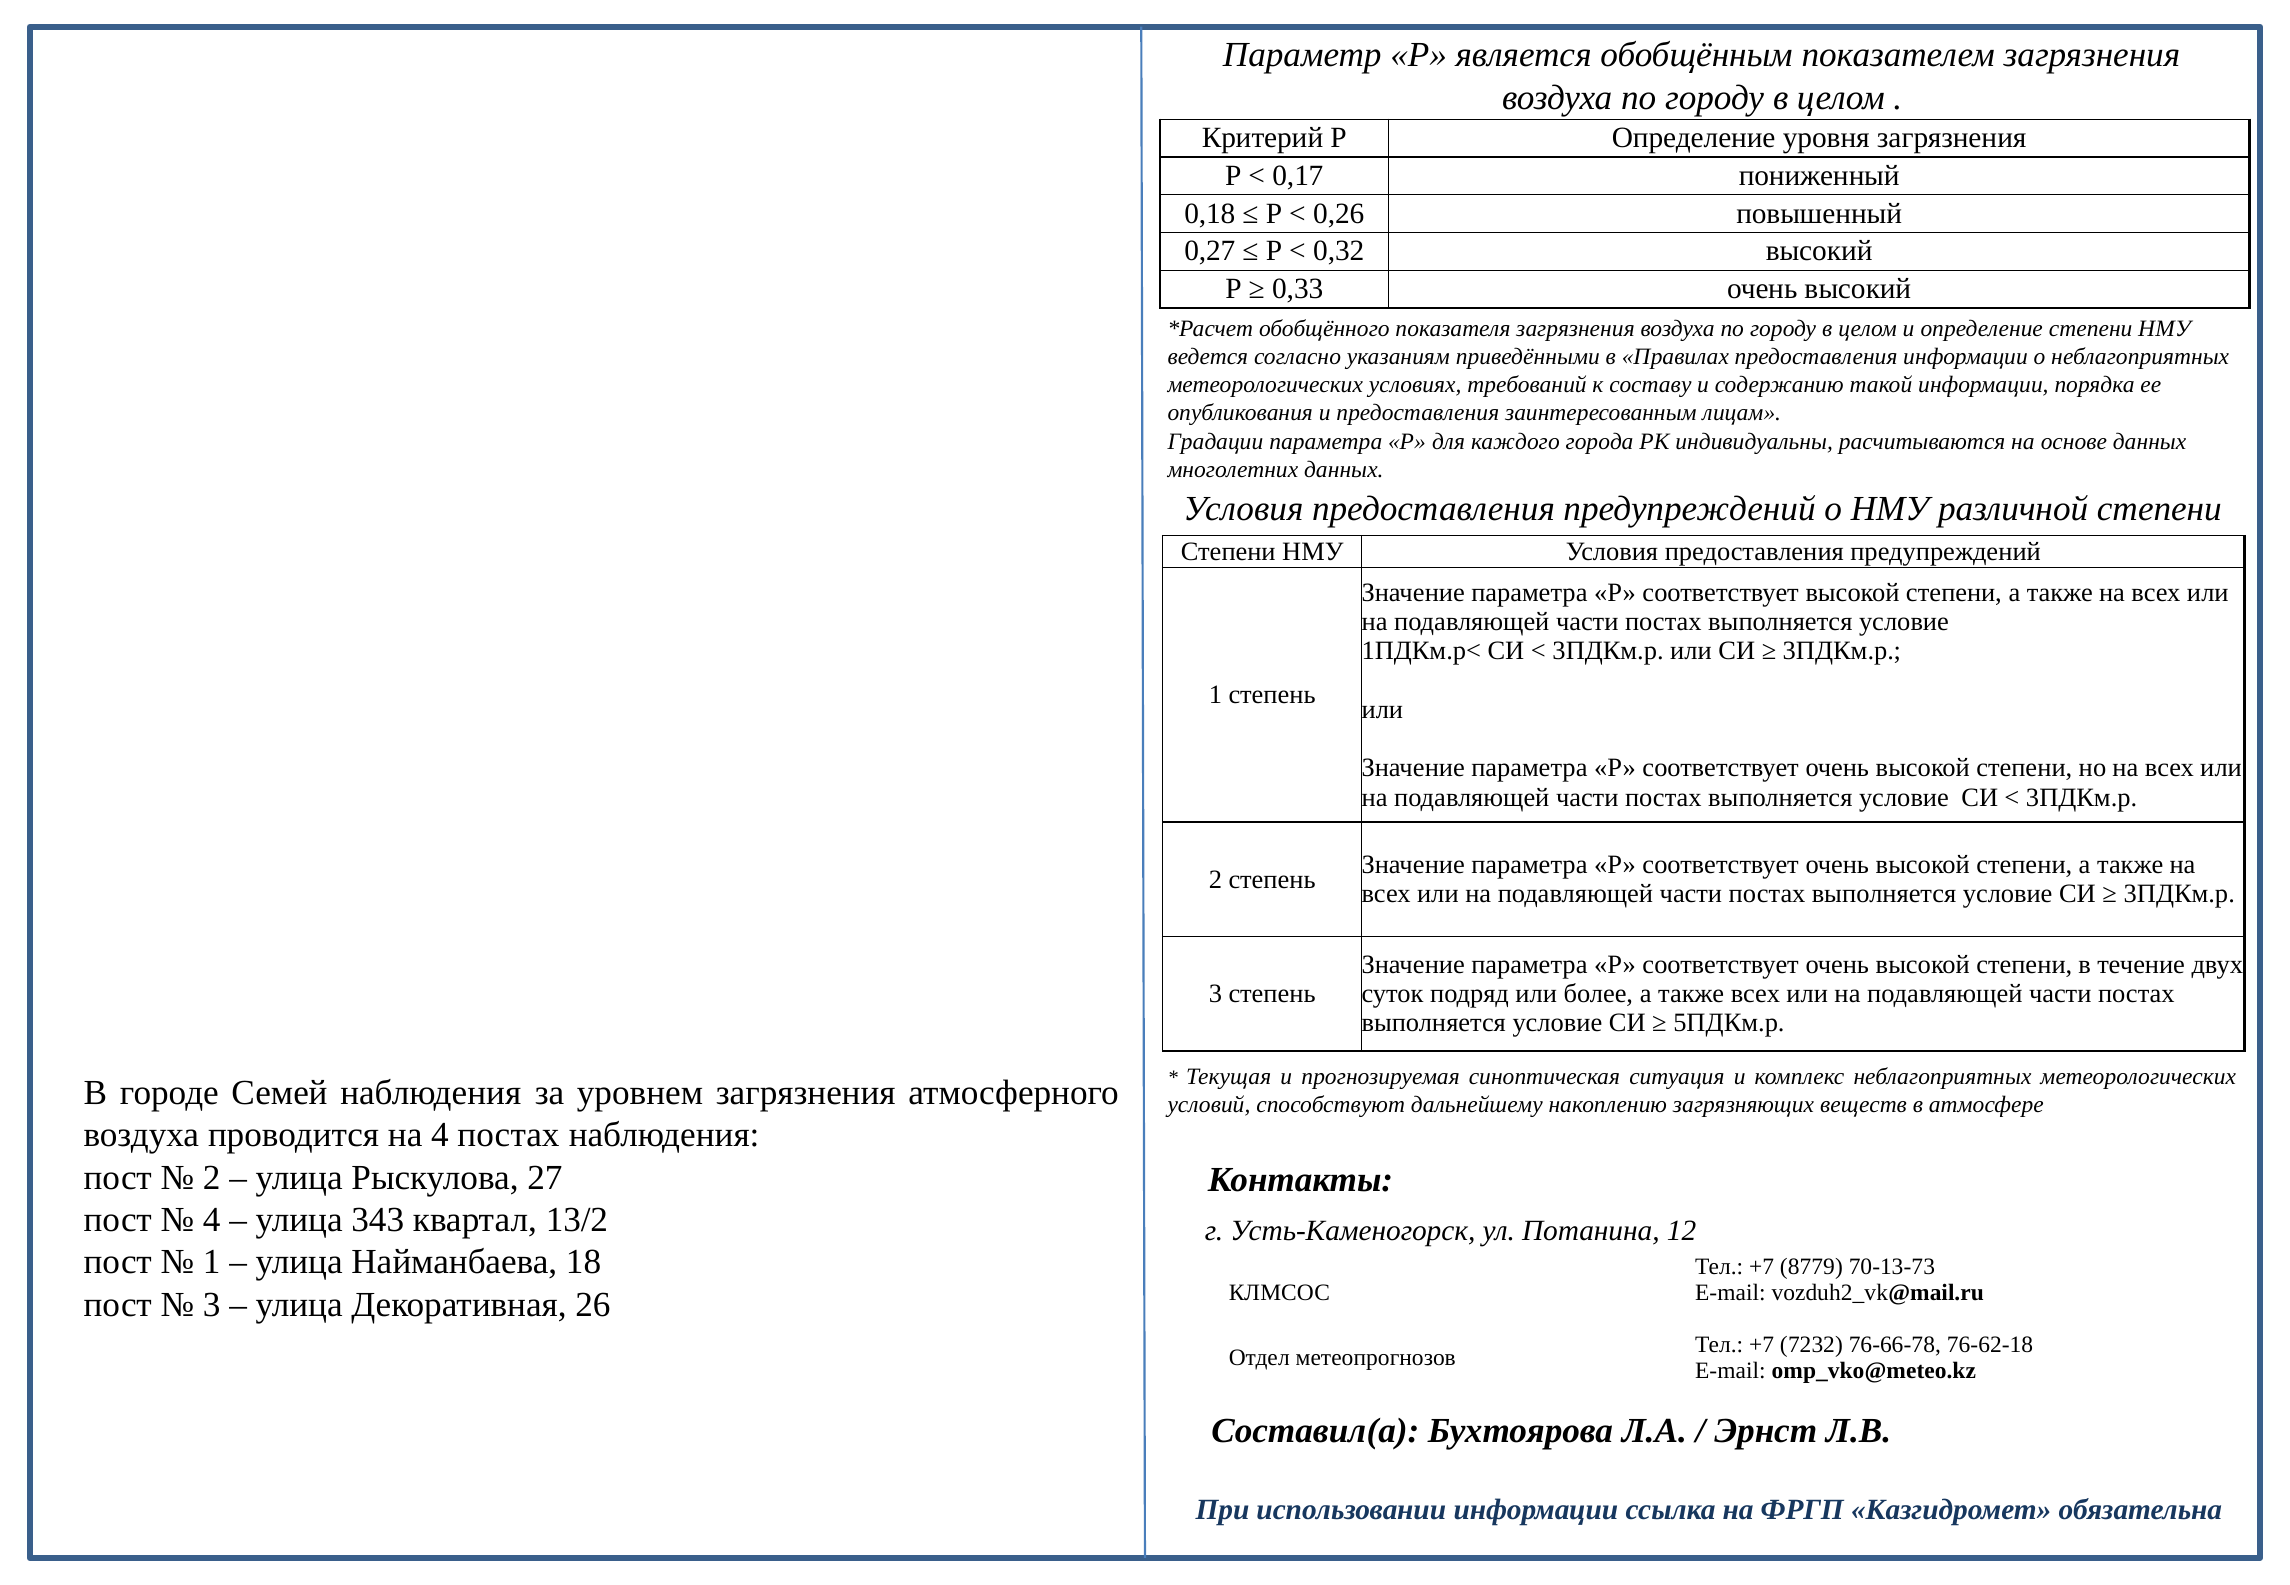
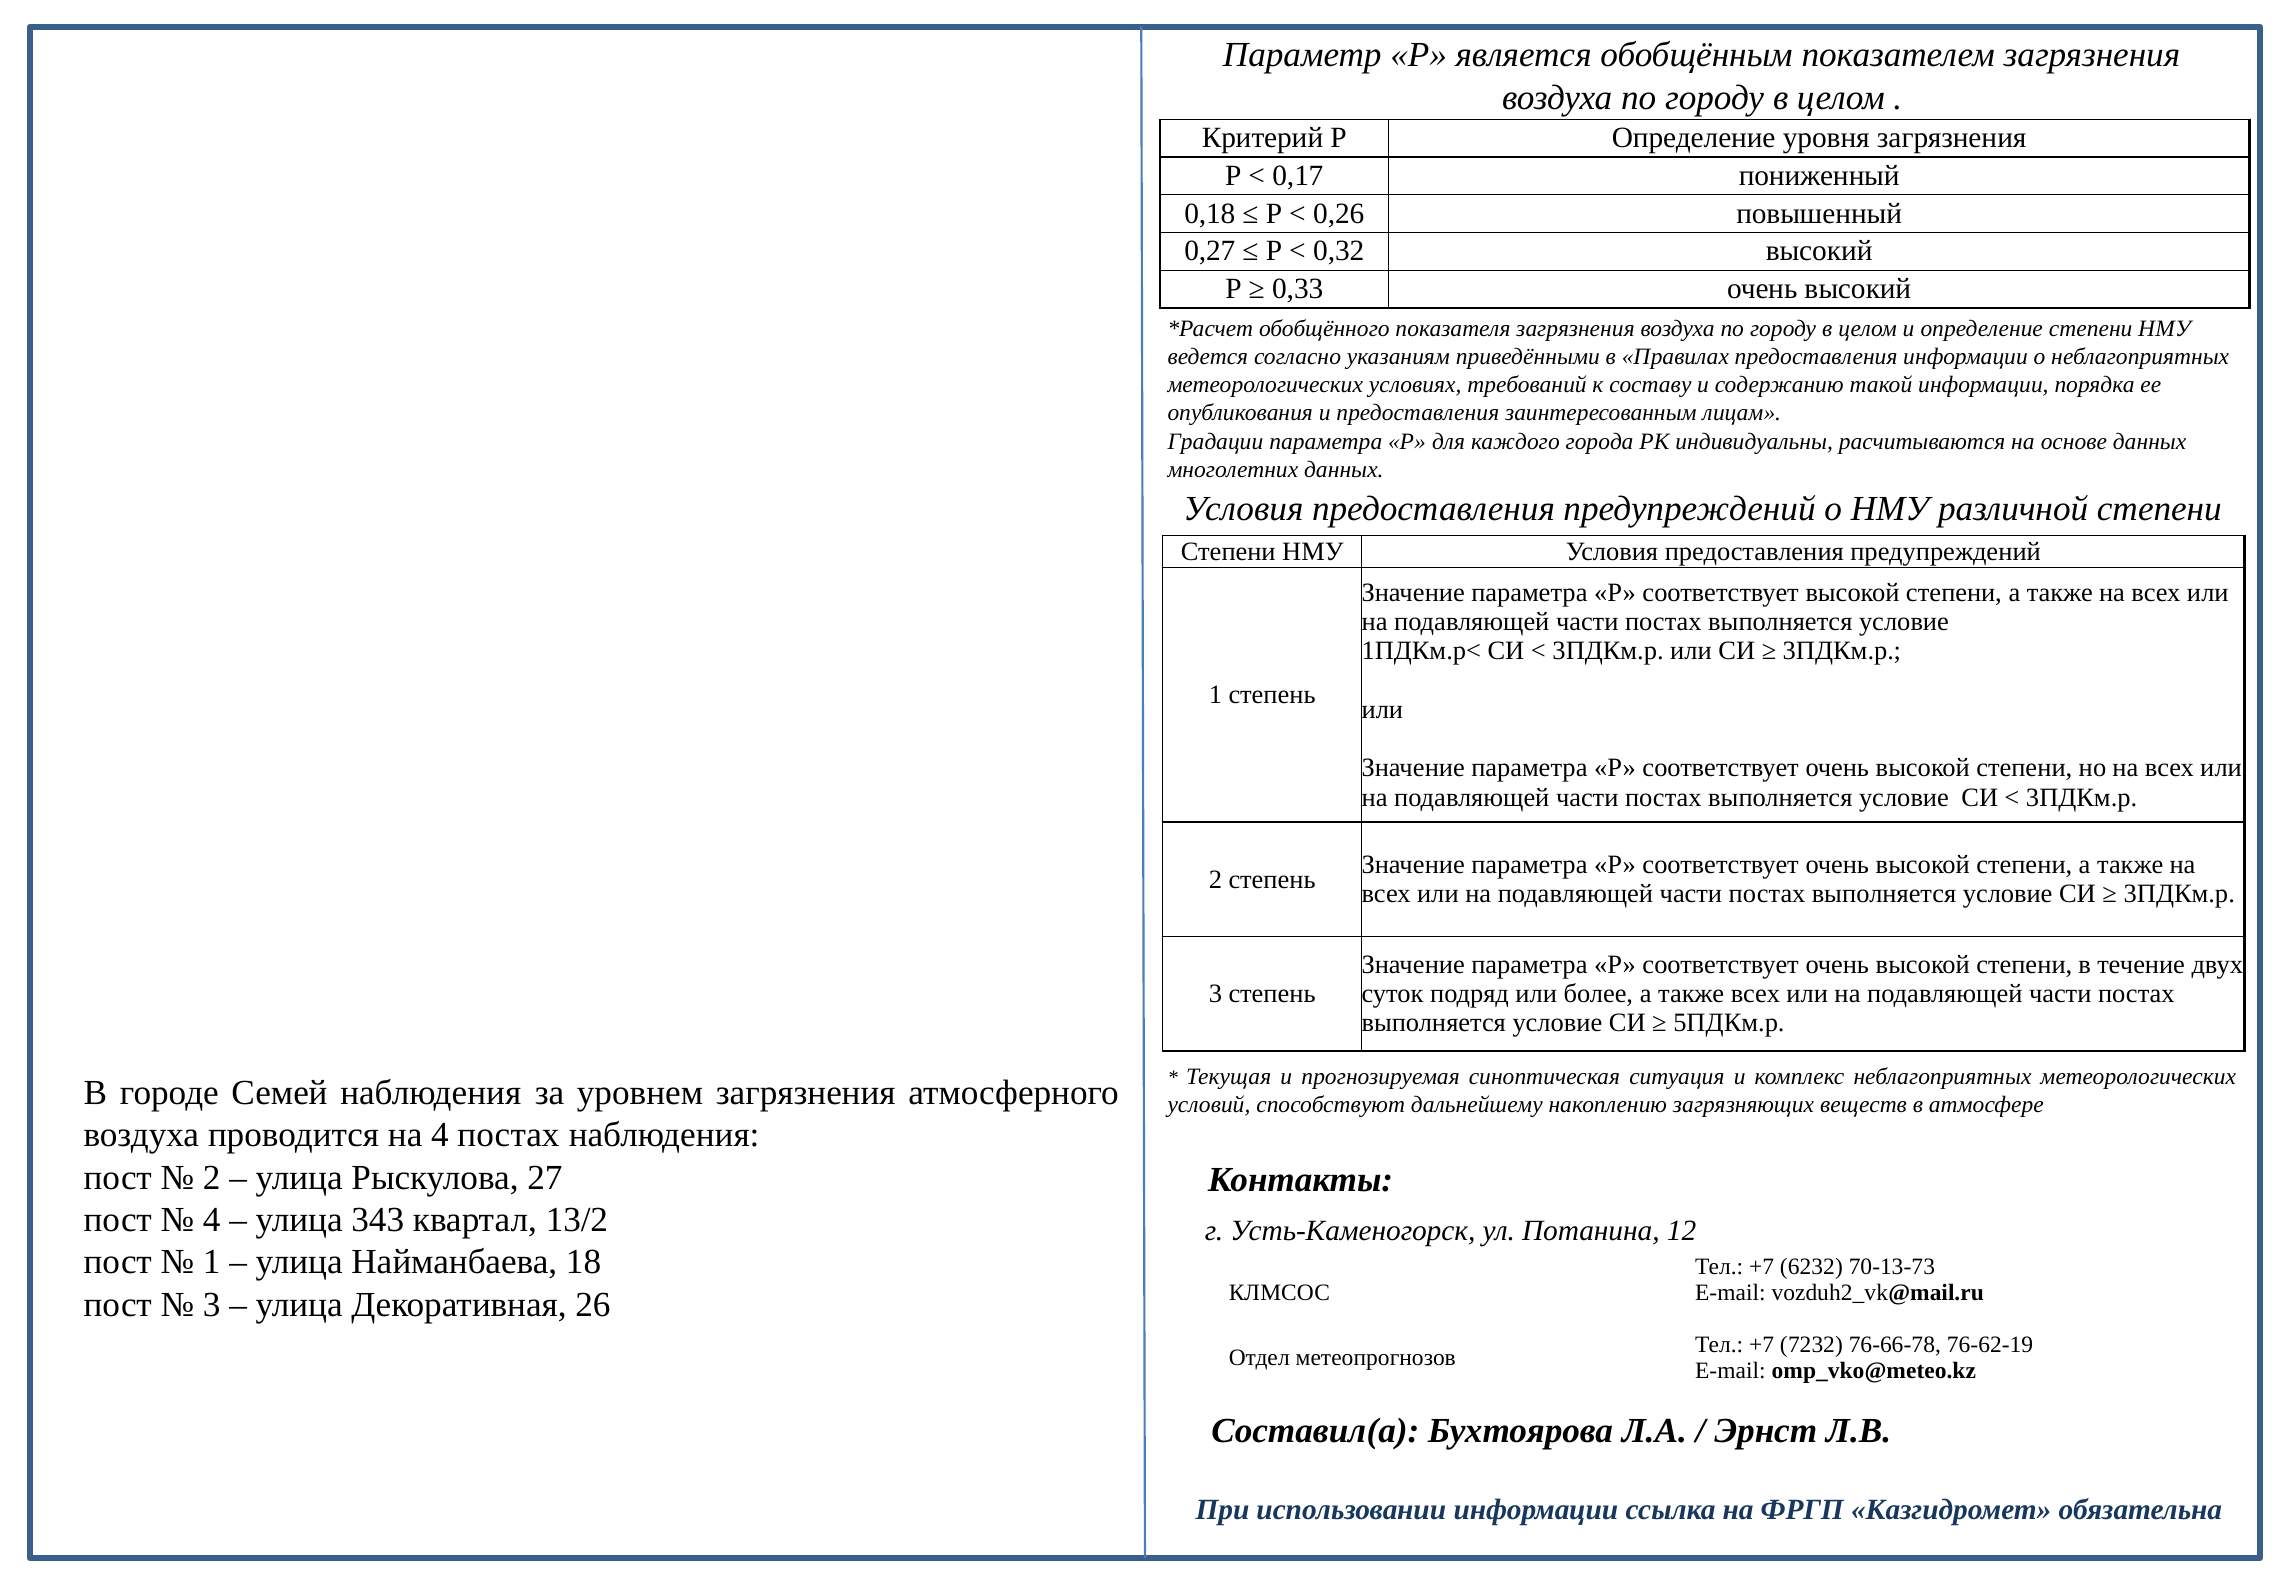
8779: 8779 -> 6232
76-62-18: 76-62-18 -> 76-62-19
